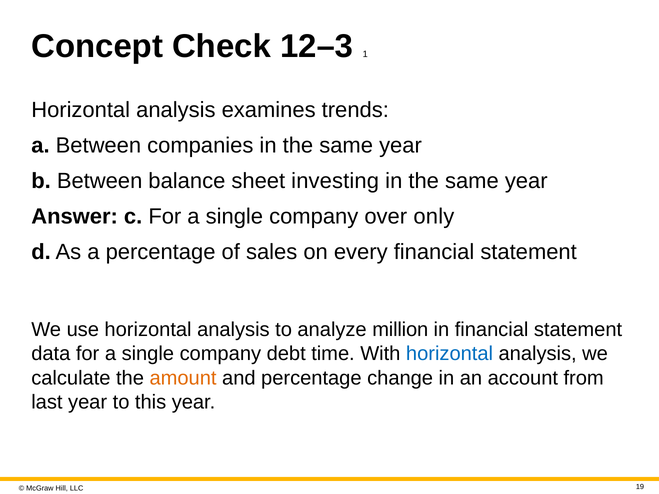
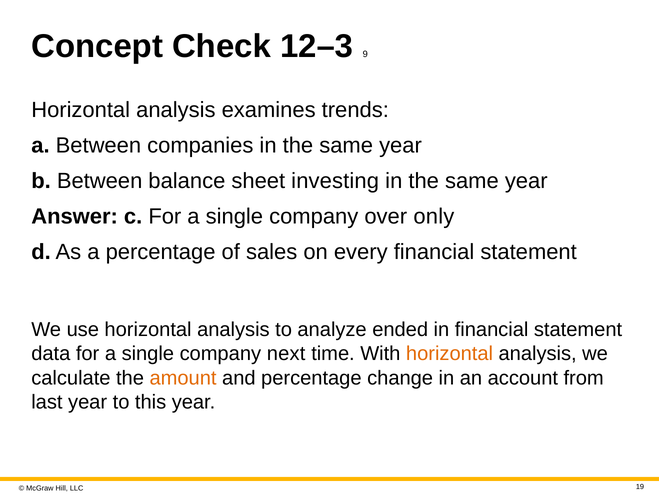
1: 1 -> 9
million: million -> ended
debt: debt -> next
horizontal at (450, 354) colour: blue -> orange
